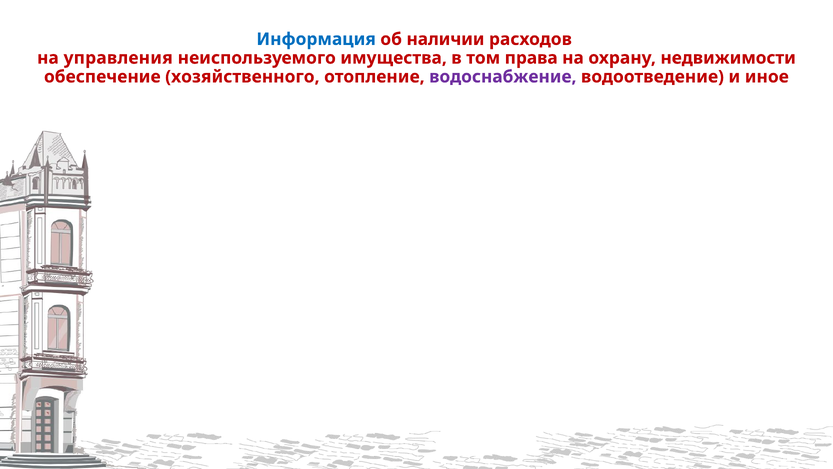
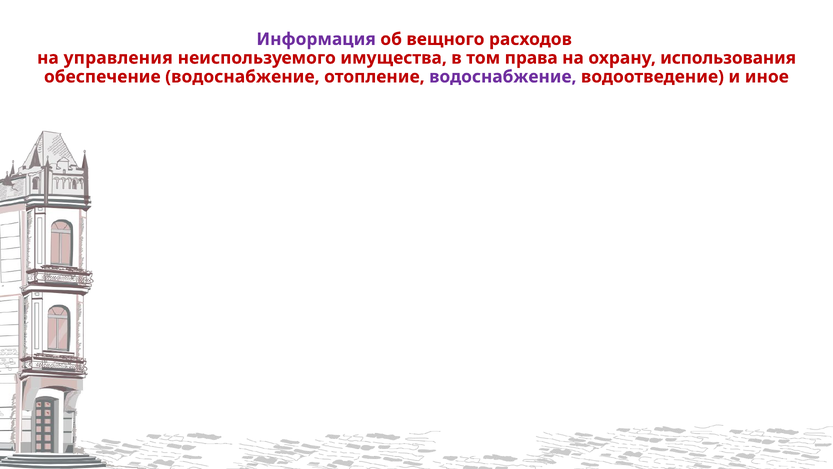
Информация colour: blue -> purple
наличии: наличии -> вещного
недвижимости: недвижимости -> использования
обеспечение хозяйственного: хозяйственного -> водоснабжение
